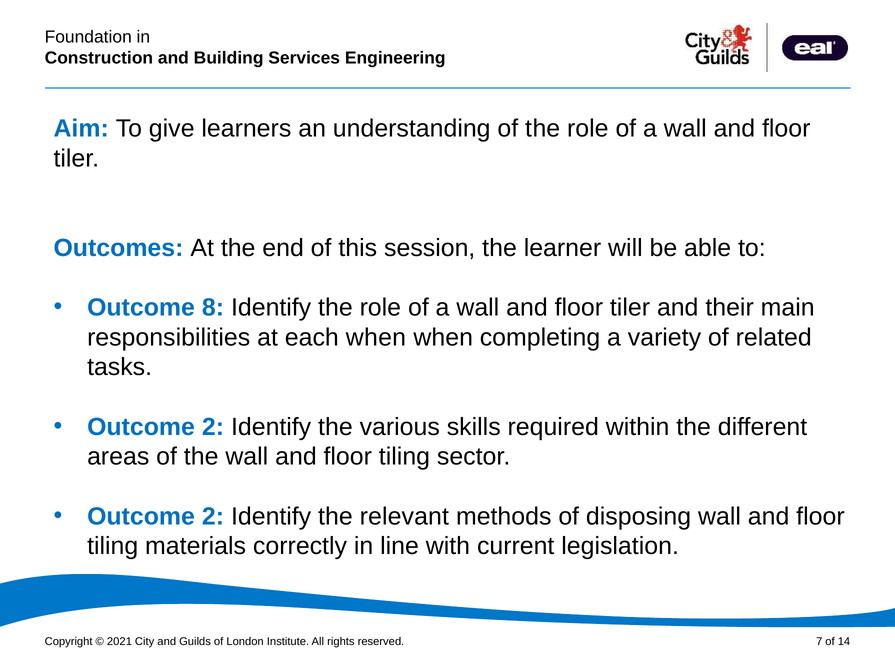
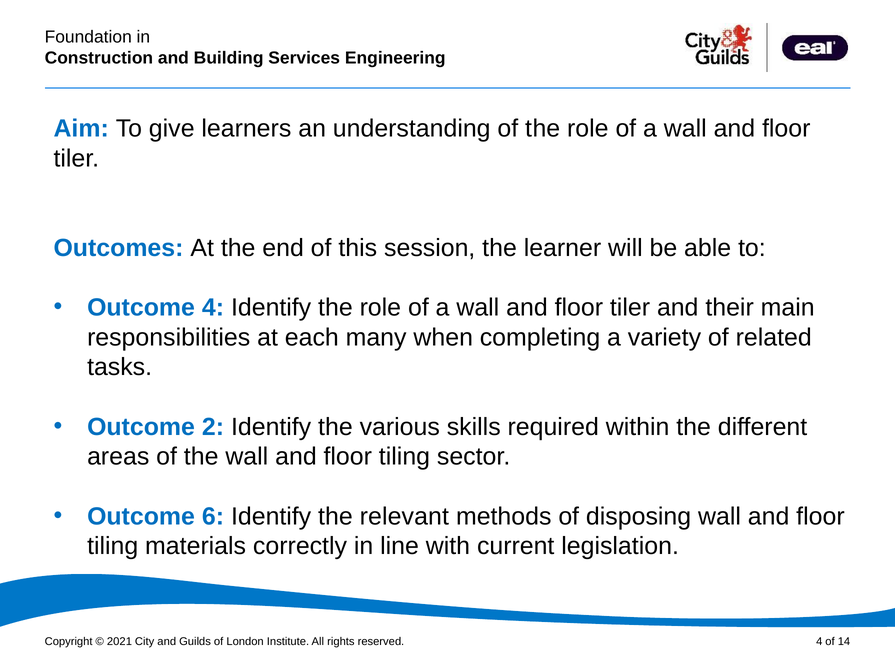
Outcome 8: 8 -> 4
each when: when -> many
2 at (213, 517): 2 -> 6
7 at (819, 642): 7 -> 4
